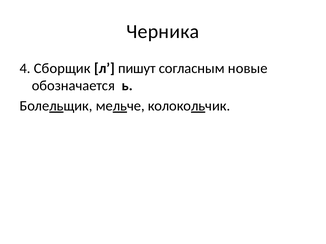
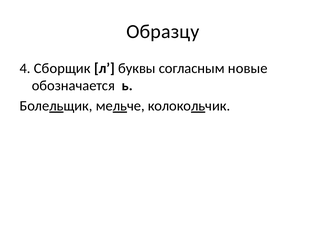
Черника: Черника -> Образцу
пишут: пишут -> буквы
